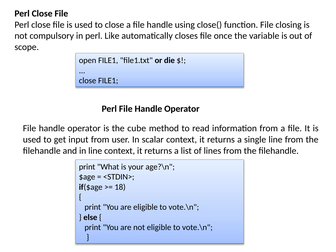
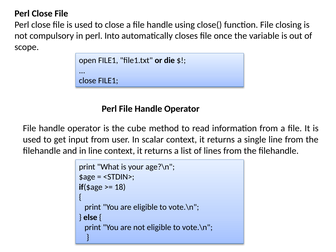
Like: Like -> Into
